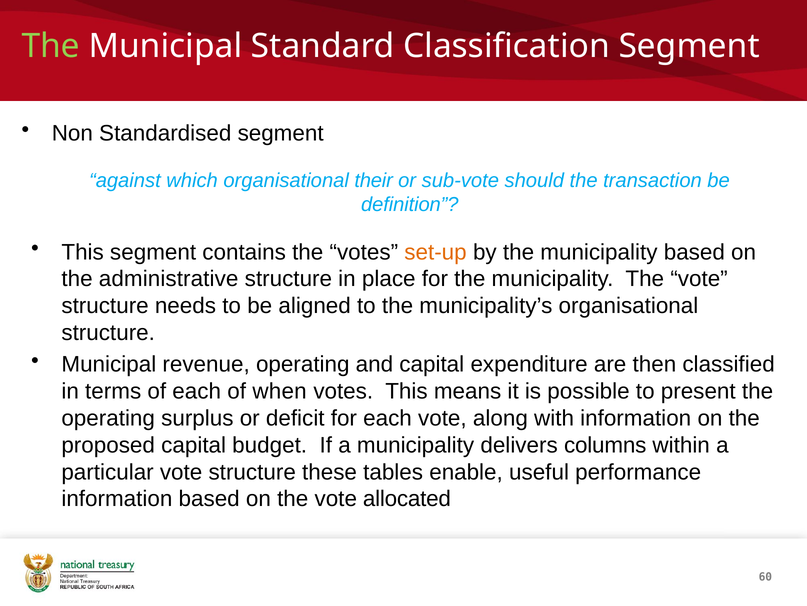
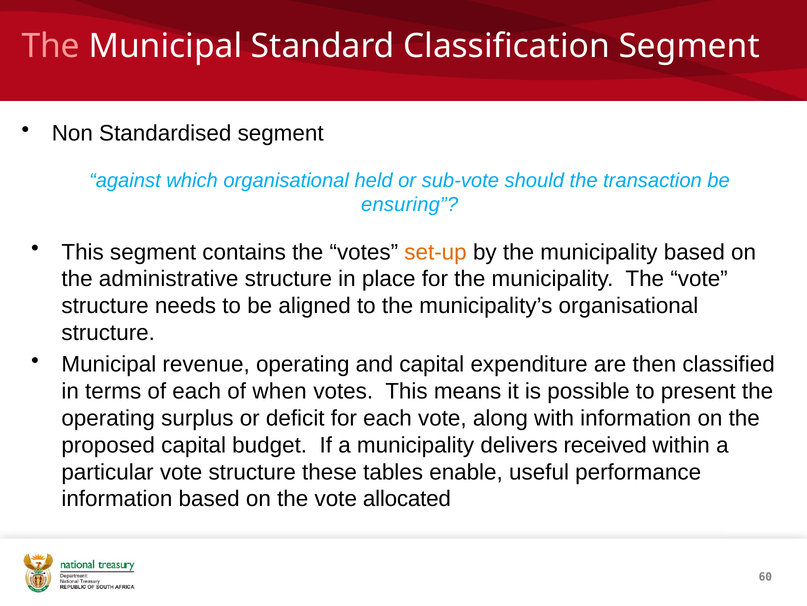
The at (51, 46) colour: light green -> pink
their: their -> held
definition: definition -> ensuring
columns: columns -> received
